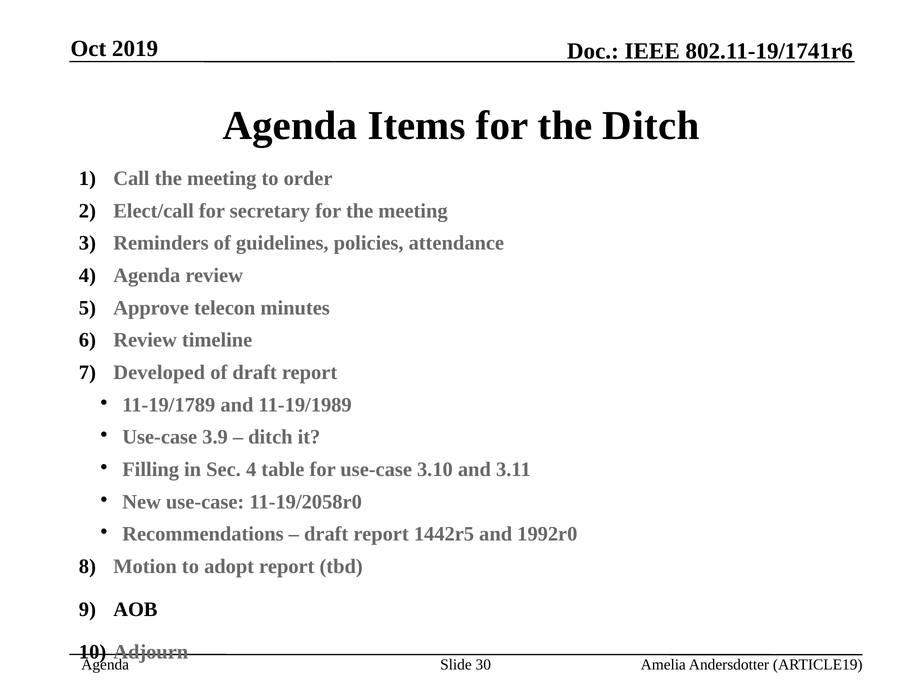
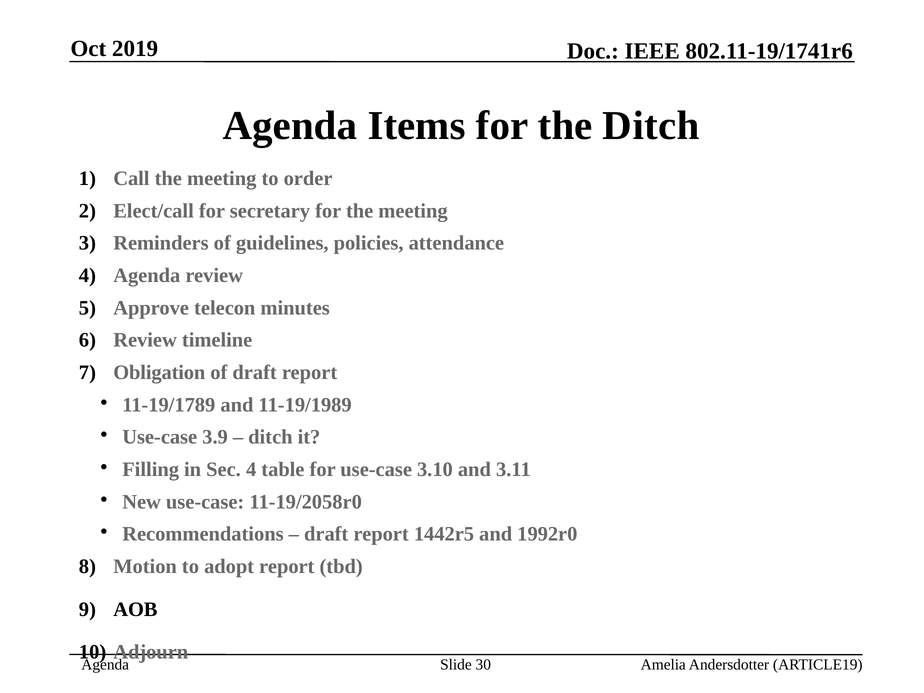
Developed: Developed -> Obligation
